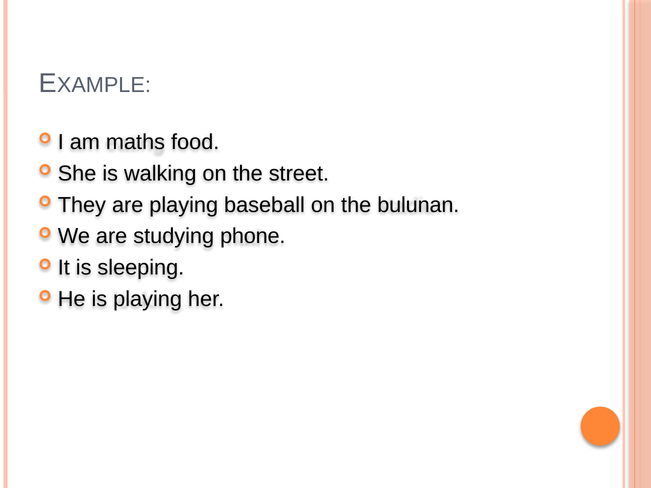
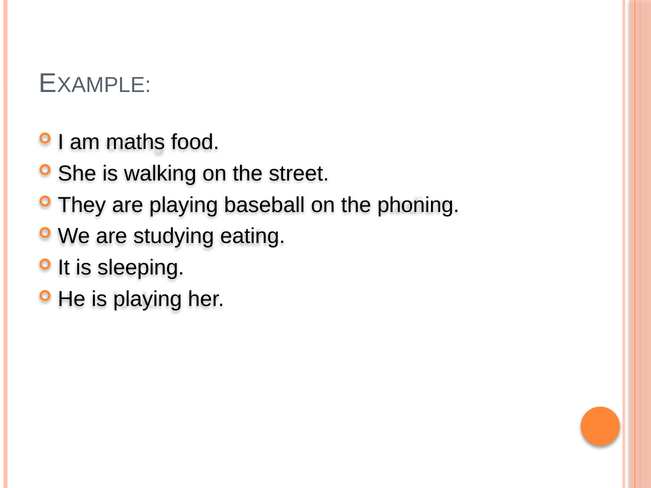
bulunan: bulunan -> phoning
phone: phone -> eating
